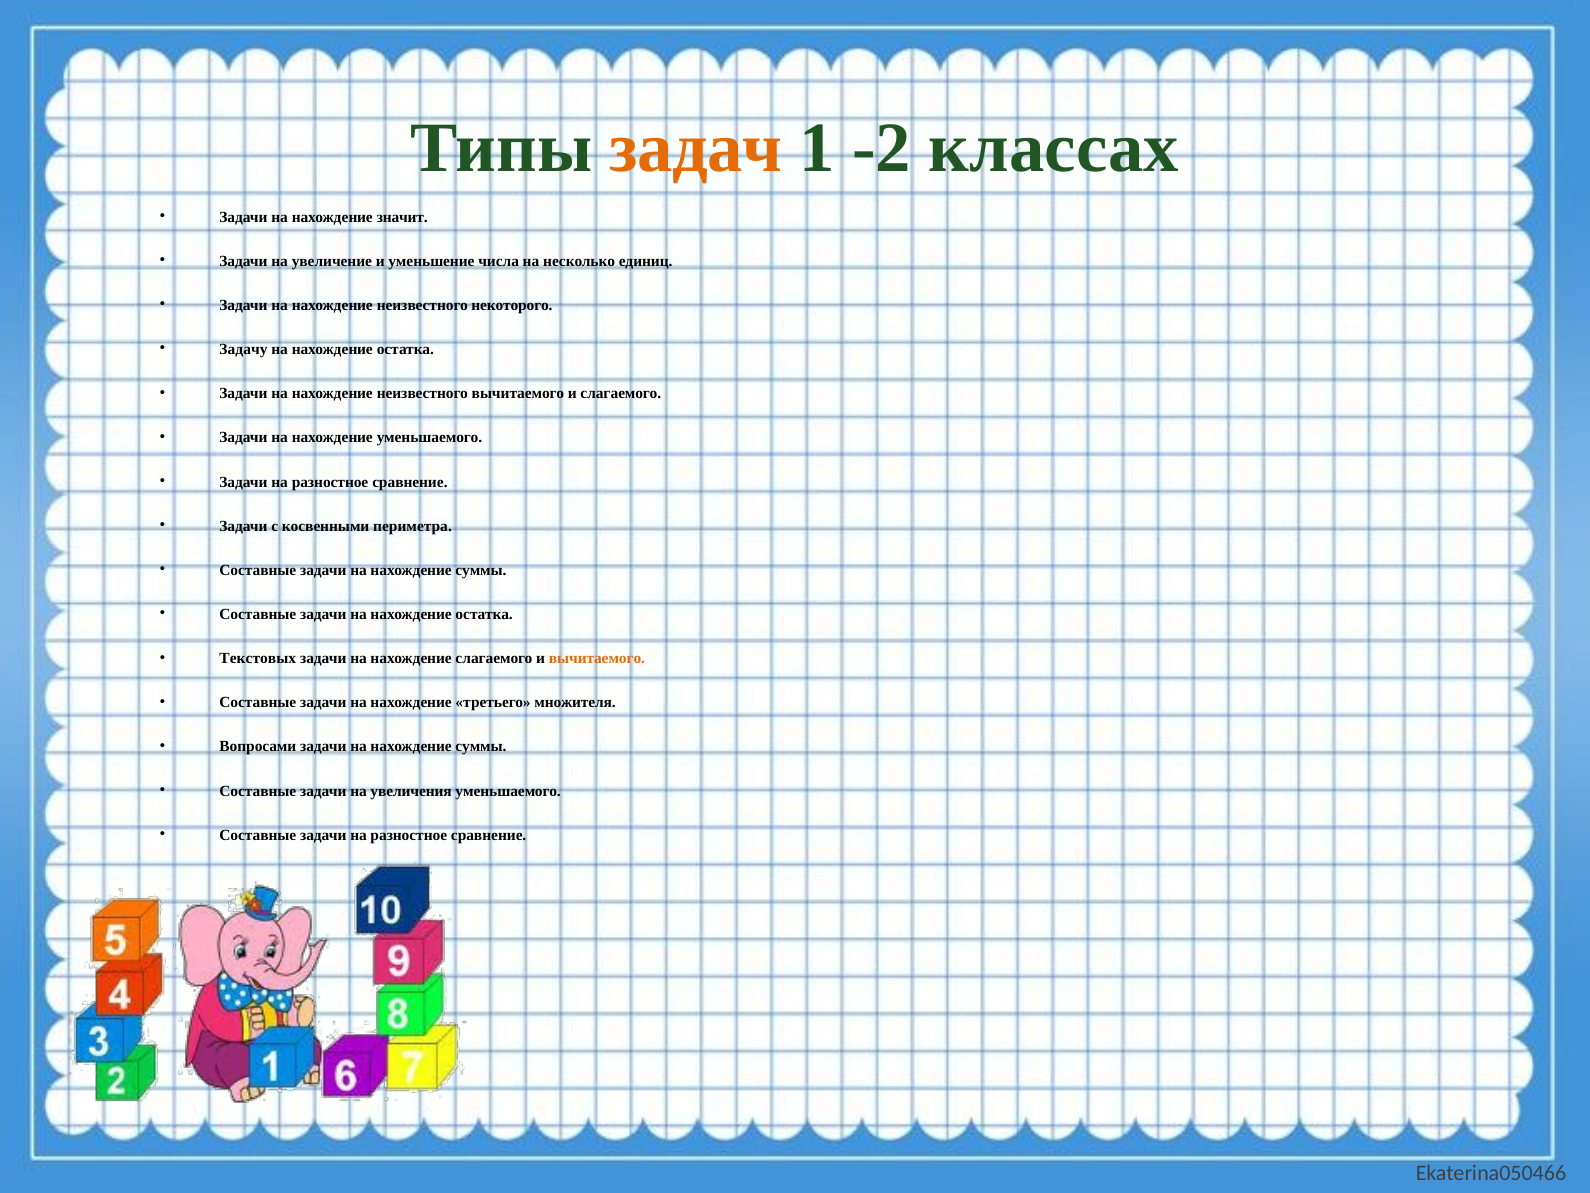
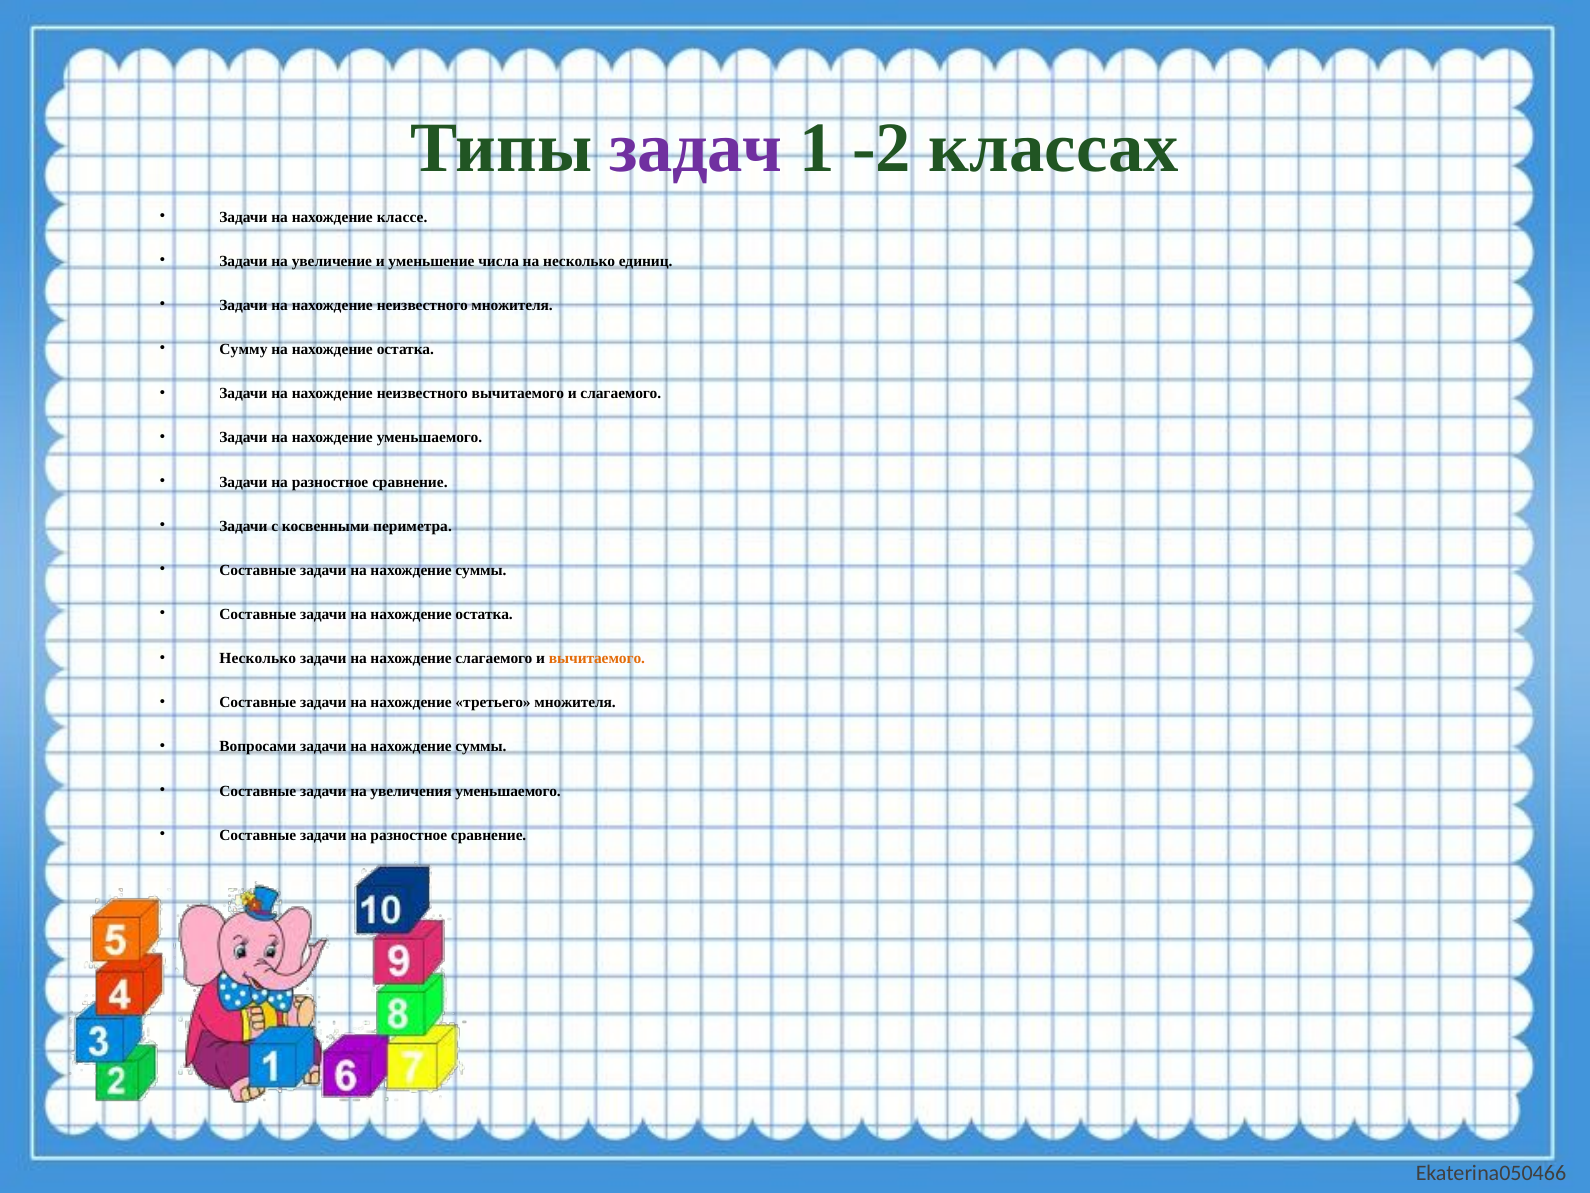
задач colour: orange -> purple
значит: значит -> классе
неизвестного некоторого: некоторого -> множителя
Задачу: Задачу -> Сумму
Текстовых at (258, 658): Текстовых -> Несколько
